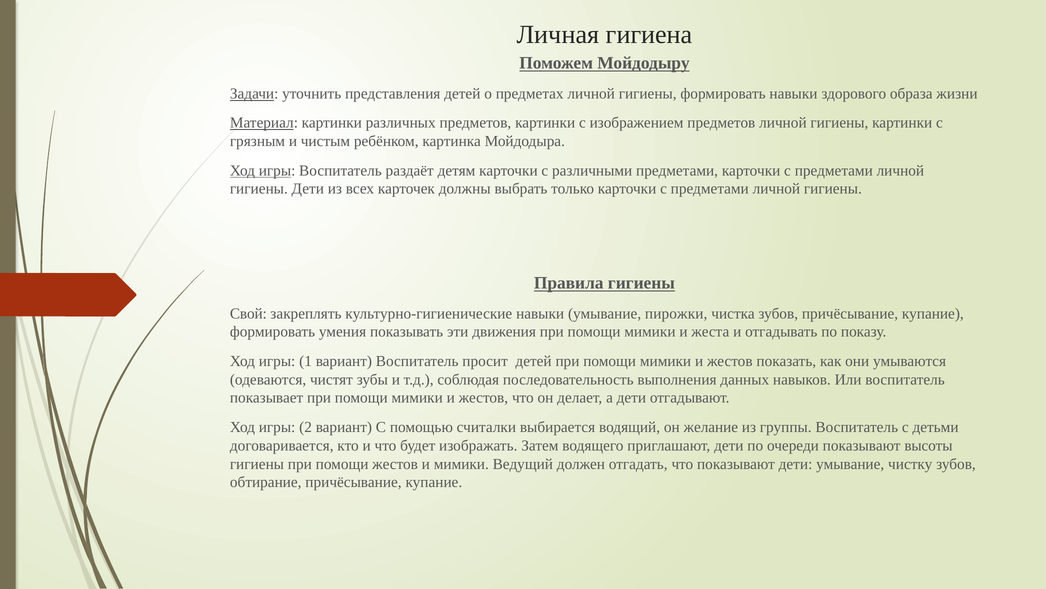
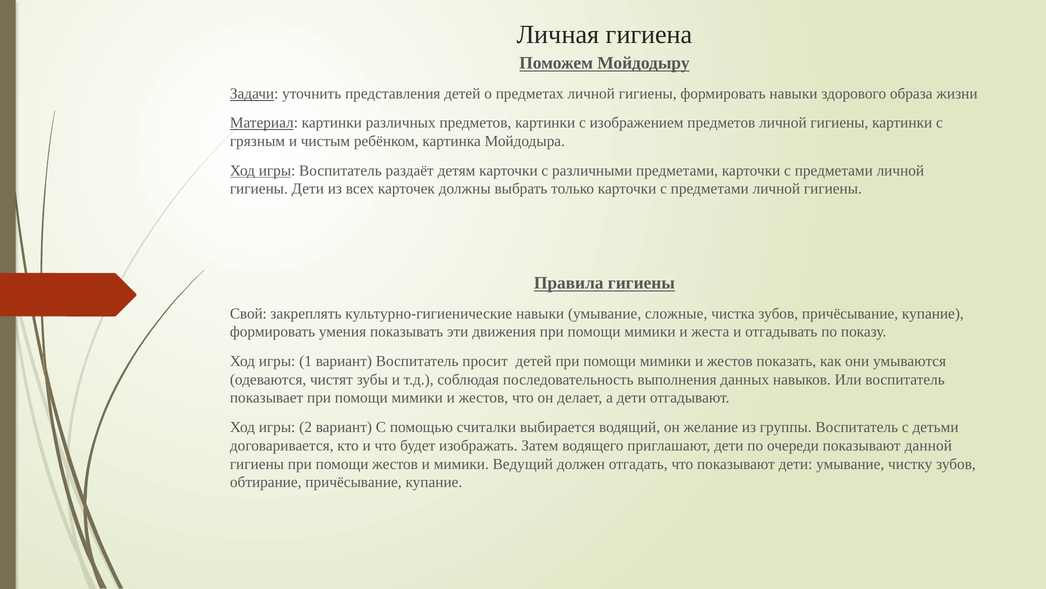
пирожки: пирожки -> сложные
высоты: высоты -> данной
